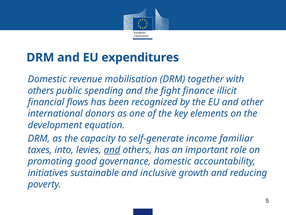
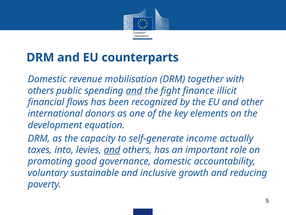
expenditures: expenditures -> counterparts
and at (134, 90) underline: none -> present
familiar: familiar -> actually
initiatives: initiatives -> voluntary
